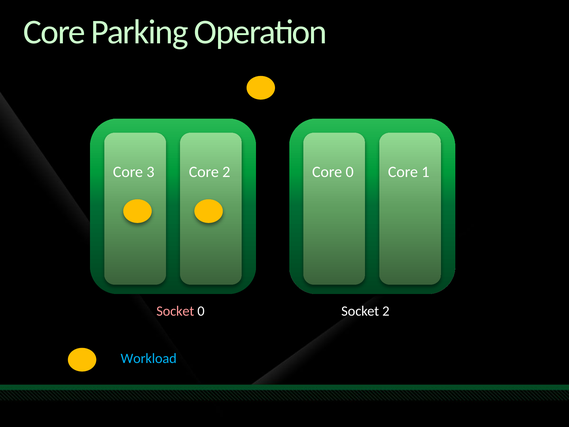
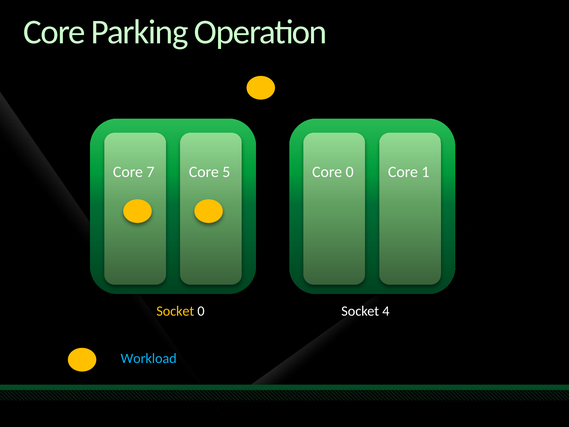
3: 3 -> 7
Core 2: 2 -> 5
Socket at (175, 311) colour: pink -> yellow
Socket 2: 2 -> 4
